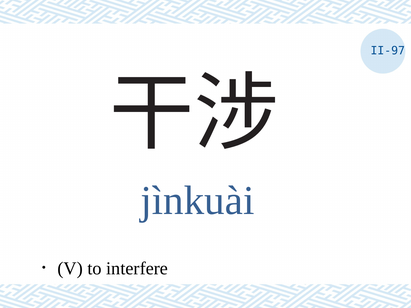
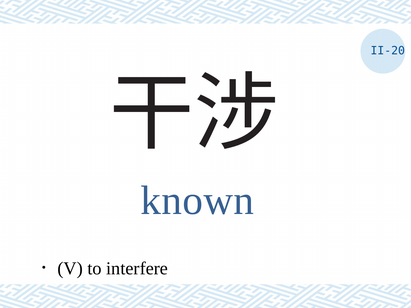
II-97: II-97 -> II-20
jìnkuài: jìnkuài -> known
